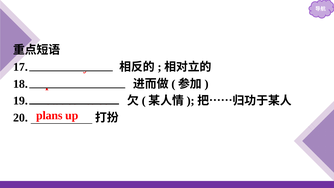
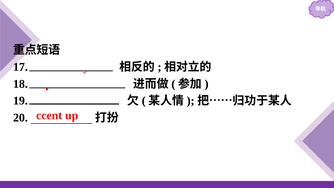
plans: plans -> ccent
